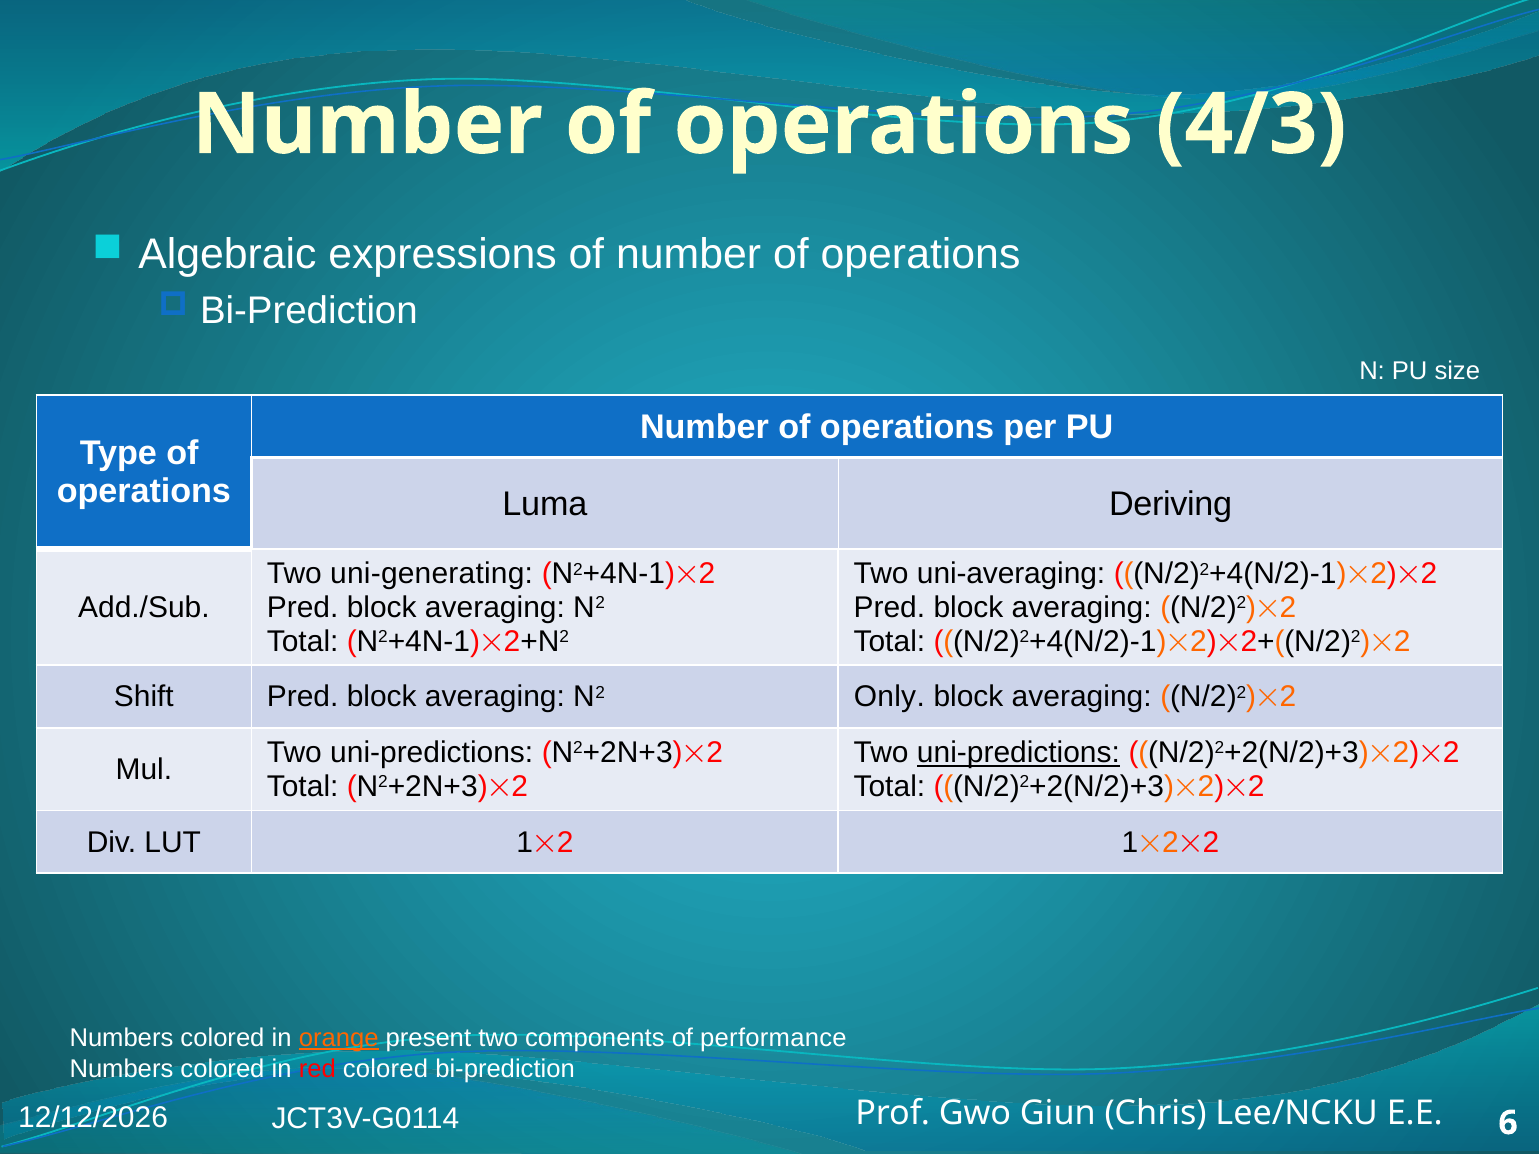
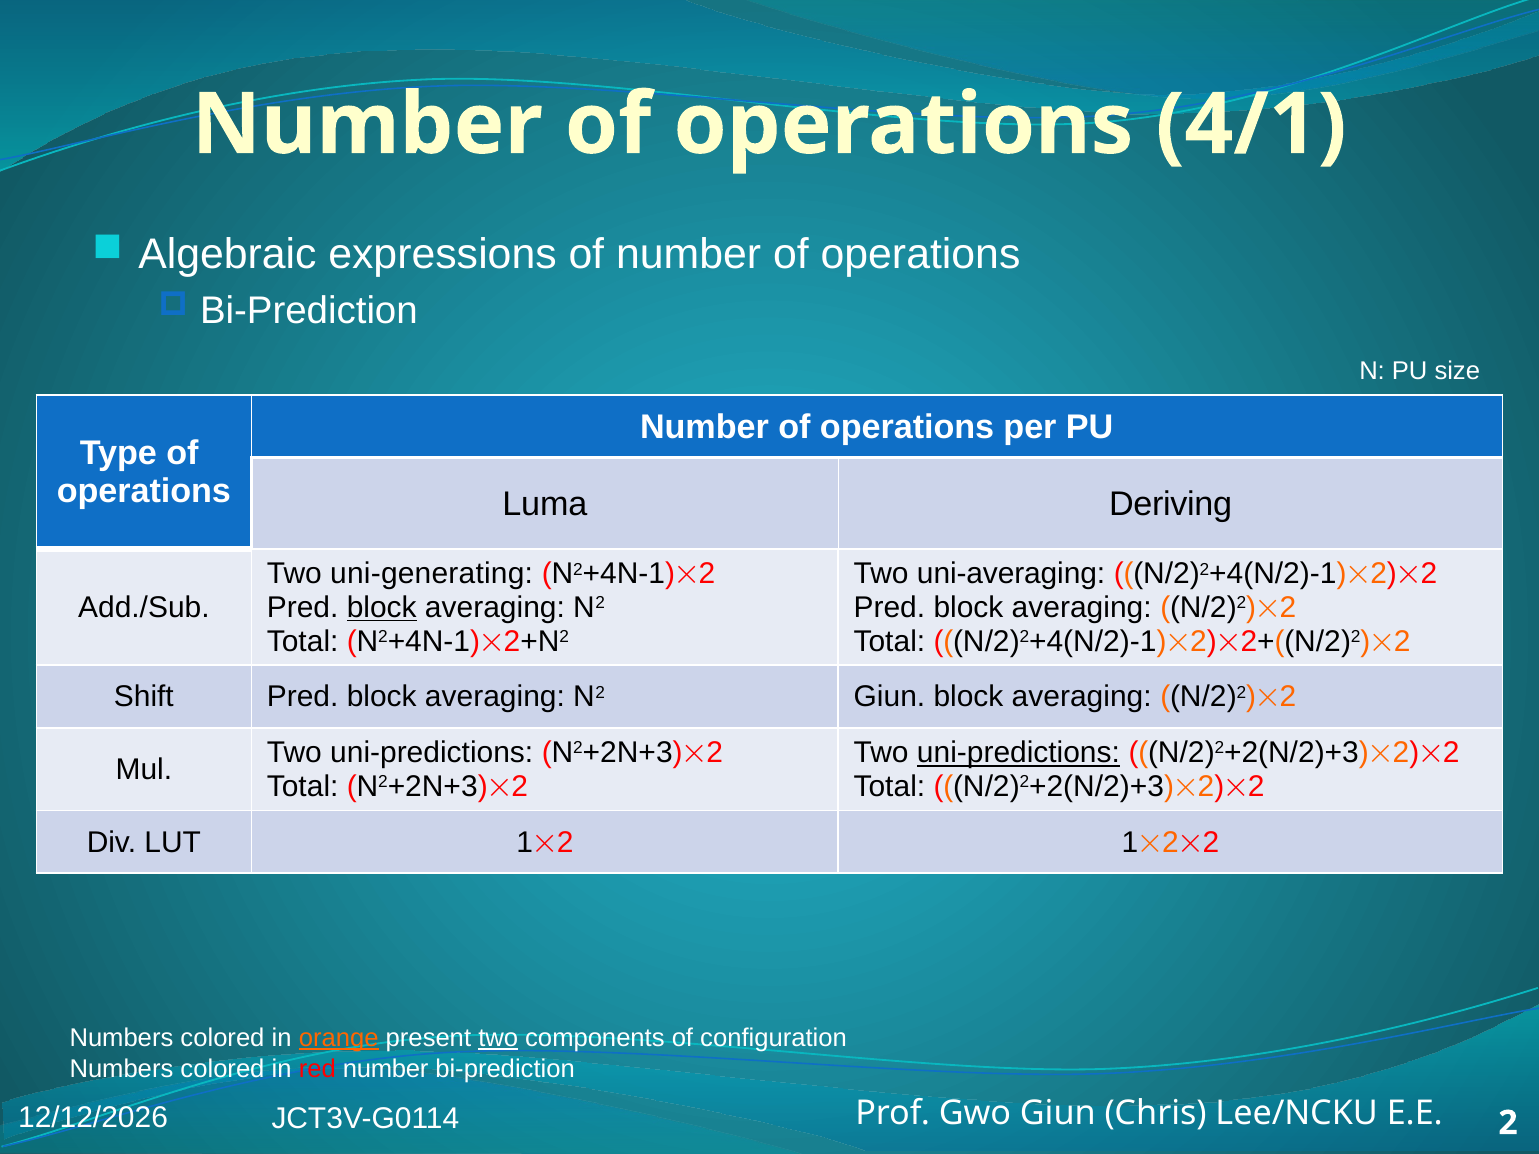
4/3: 4/3 -> 4/1
block at (382, 608) underline: none -> present
N2 Only: Only -> Giun
two at (498, 1038) underline: none -> present
performance: performance -> configuration
red colored: colored -> number
6: 6 -> 2
